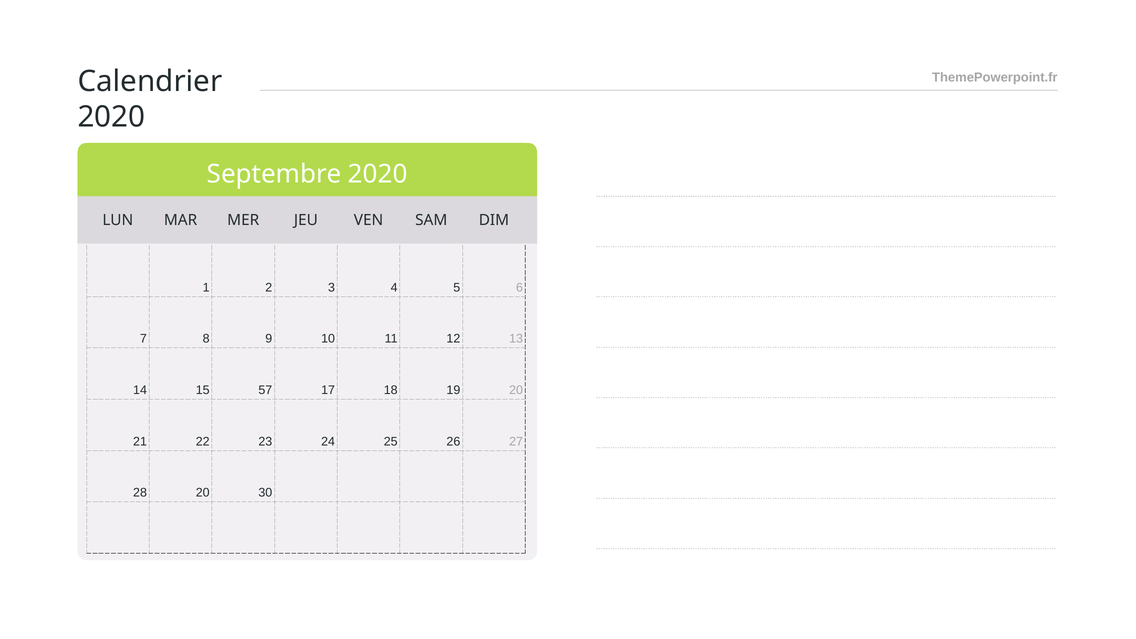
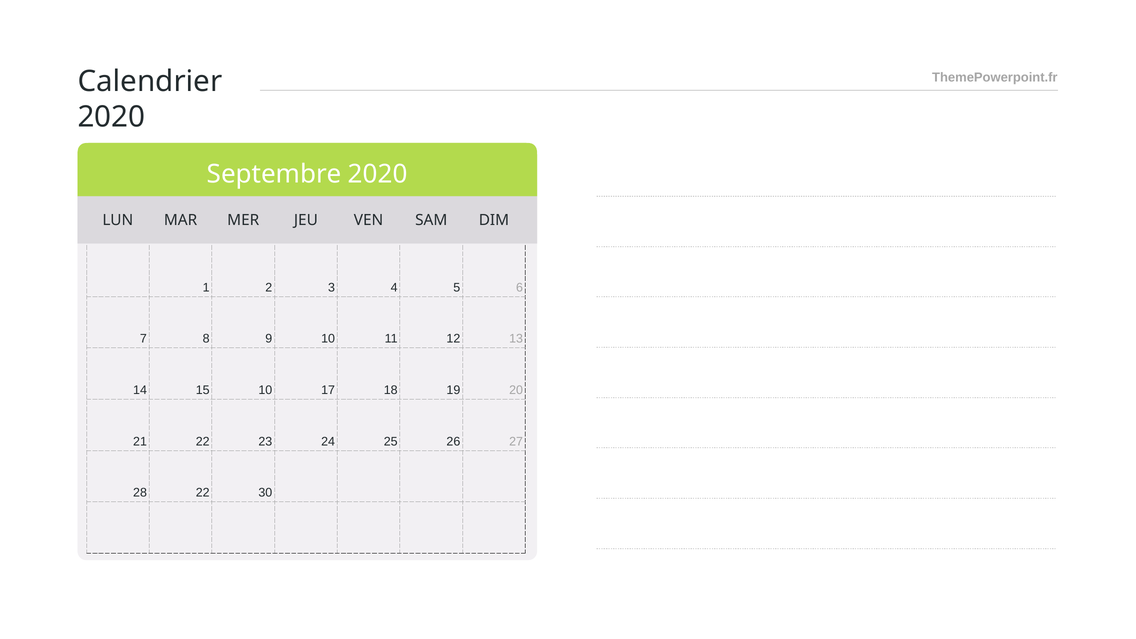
15 57: 57 -> 10
28 20: 20 -> 22
